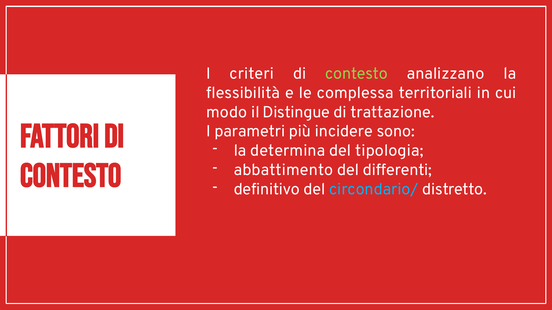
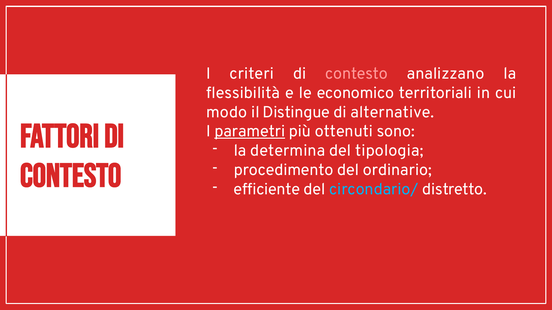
contesto at (357, 74) colour: light green -> pink
complessa: complessa -> economico
trattazione: trattazione -> alternative
parametri underline: none -> present
incidere: incidere -> ottenuti
abbattimento: abbattimento -> procedimento
differenti: differenti -> ordinario
definitivo: definitivo -> efficiente
